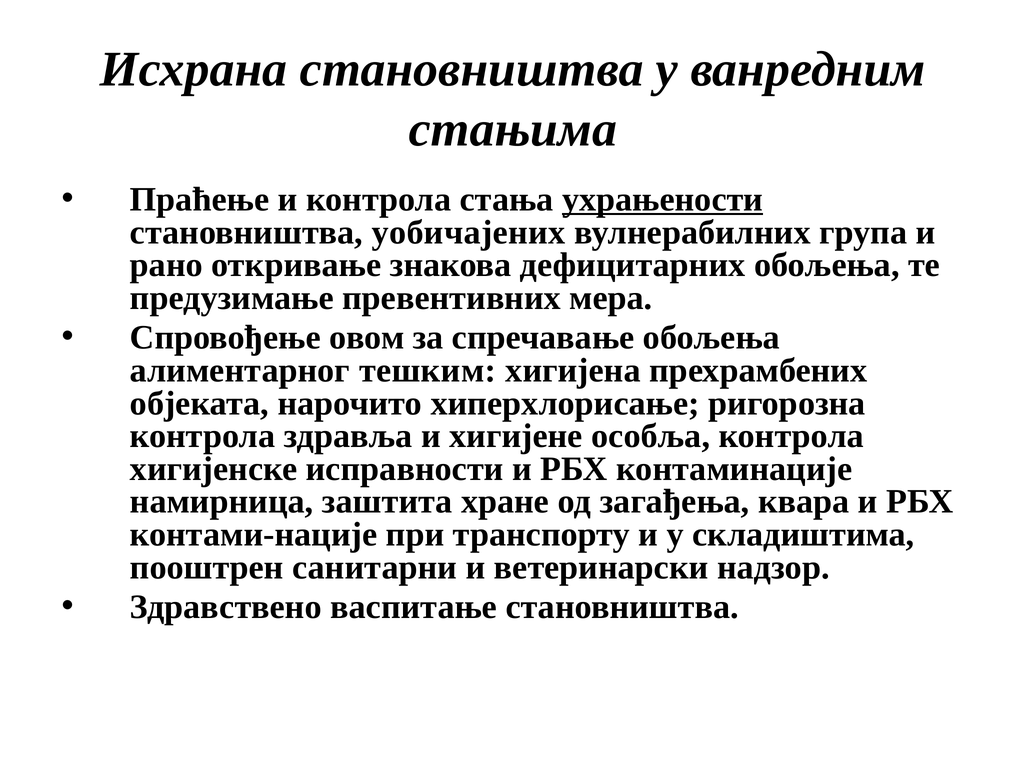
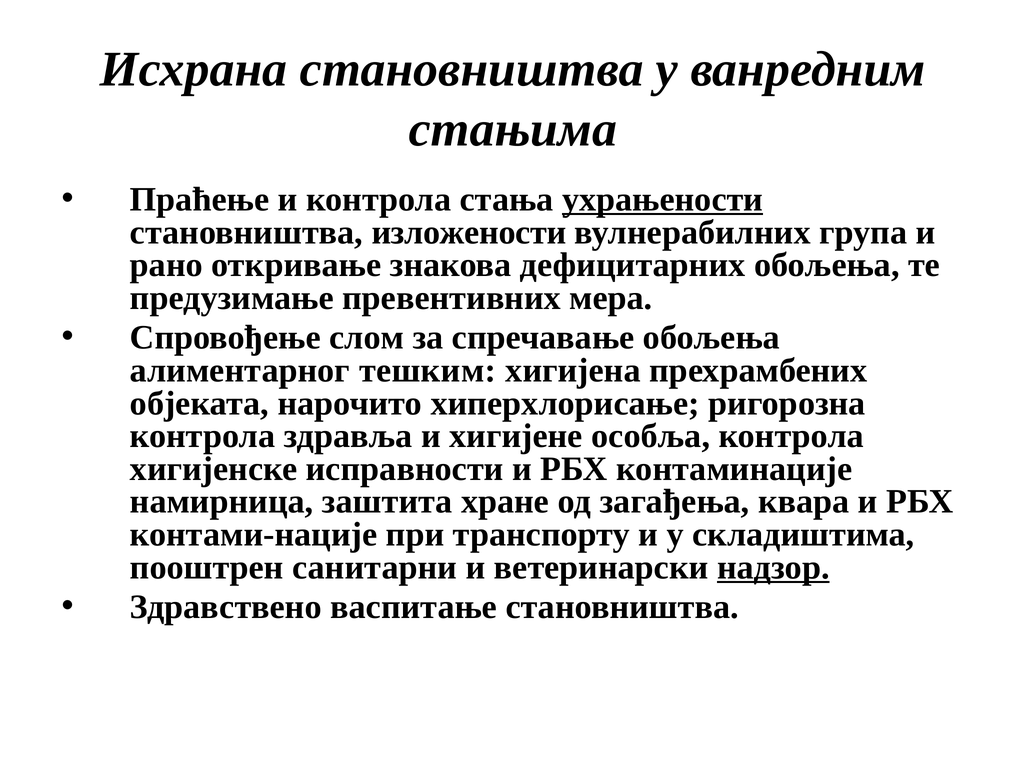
уобичајених: уобичајених -> изложености
овом: овом -> слом
надзор underline: none -> present
